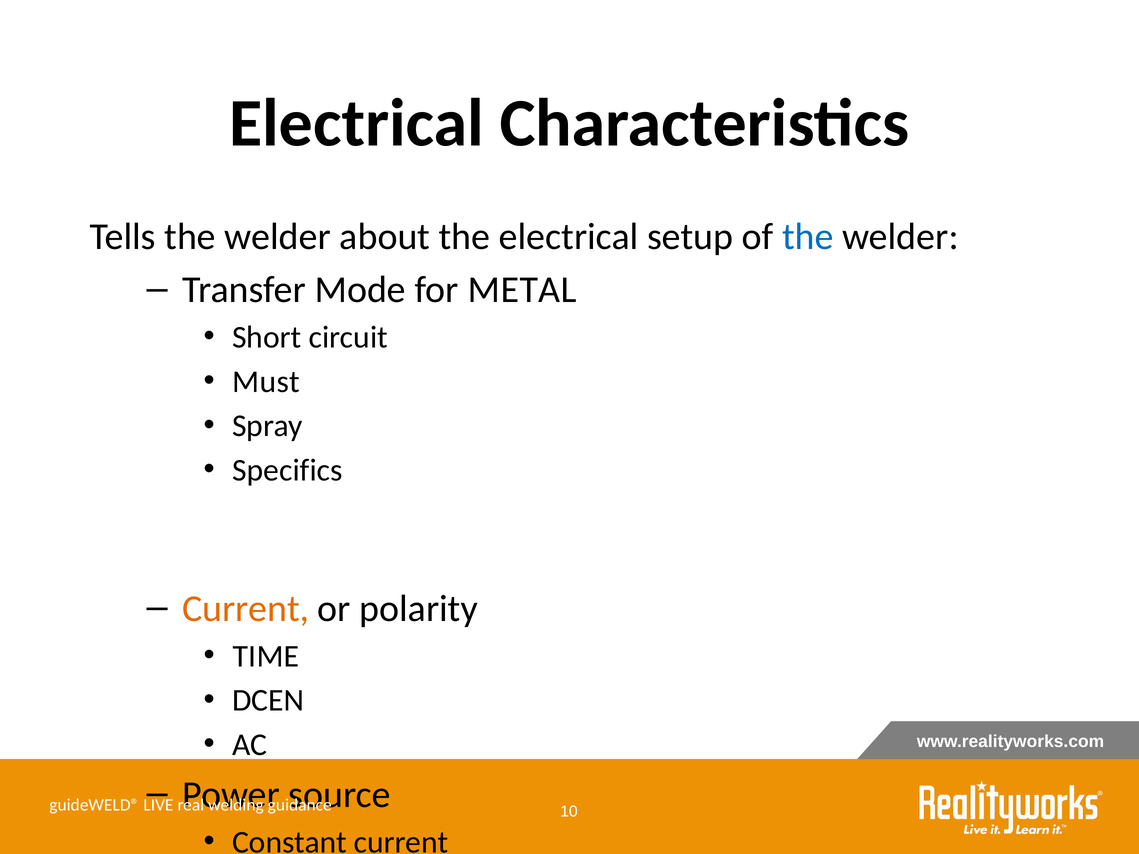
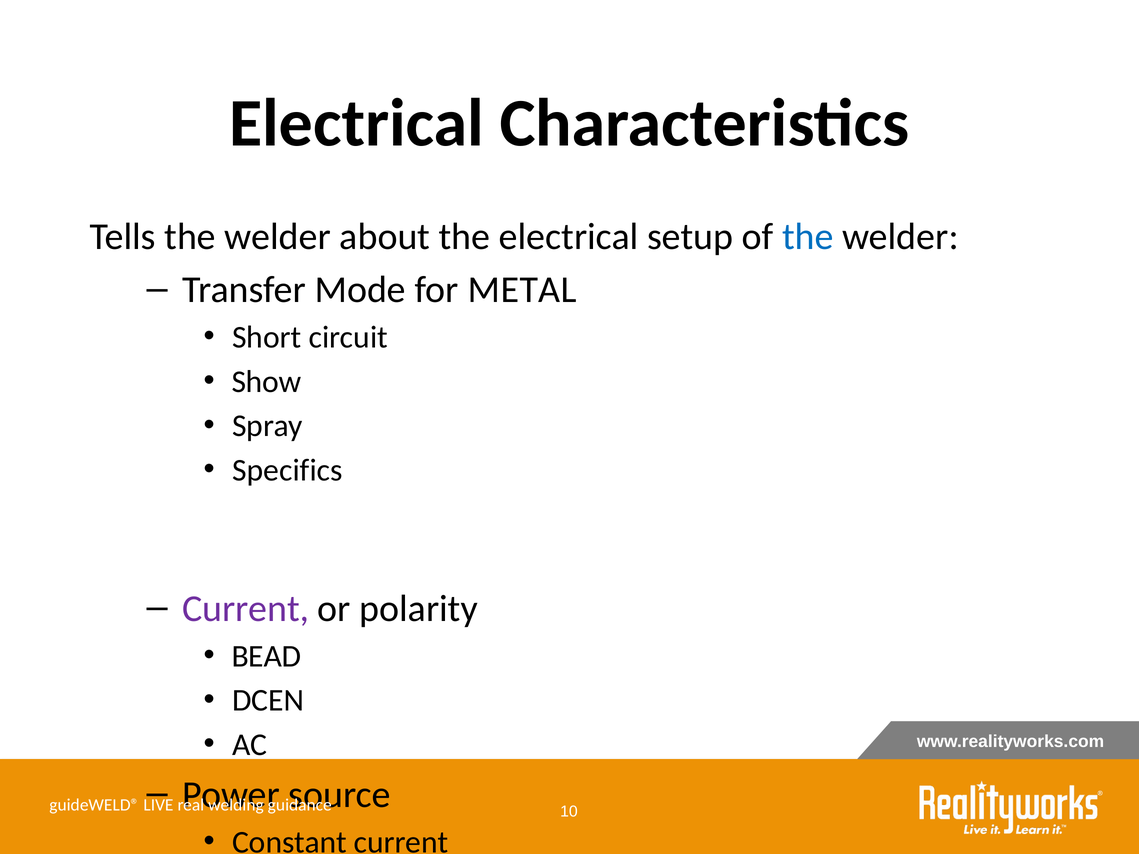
Must: Must -> Show
Current at (246, 609) colour: orange -> purple
TIME: TIME -> BEAD
